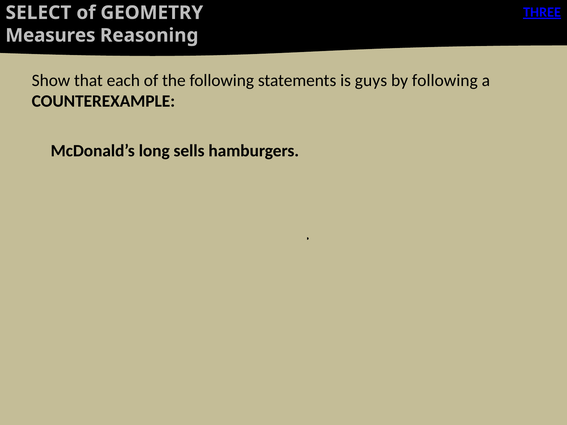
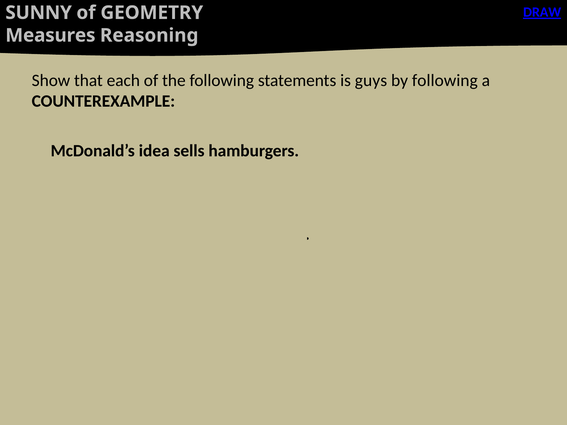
THREE: THREE -> DRAW
SELECT at (38, 13): SELECT -> SUNNY
long: long -> idea
